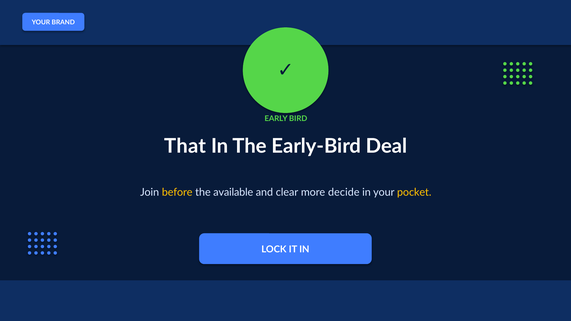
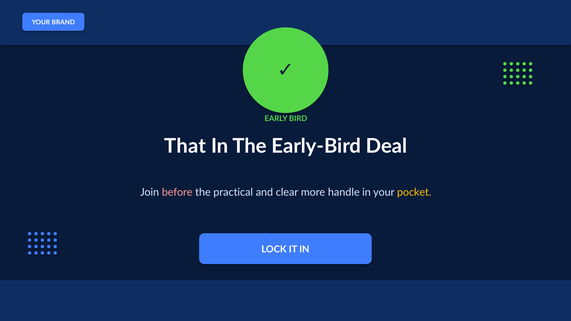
before colour: yellow -> pink
available: available -> practical
decide: decide -> handle
